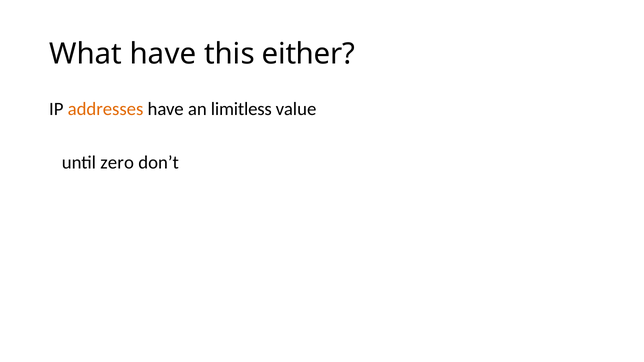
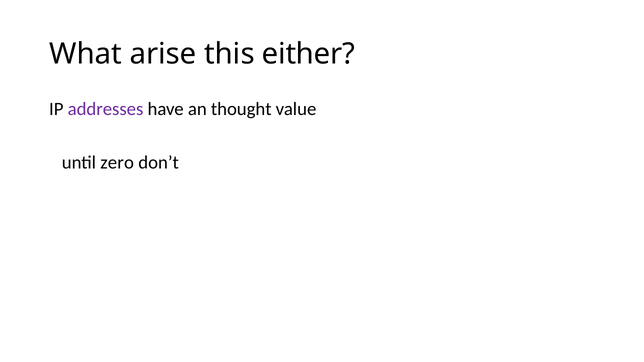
What have: have -> arise
addresses colour: orange -> purple
limitless: limitless -> thought
